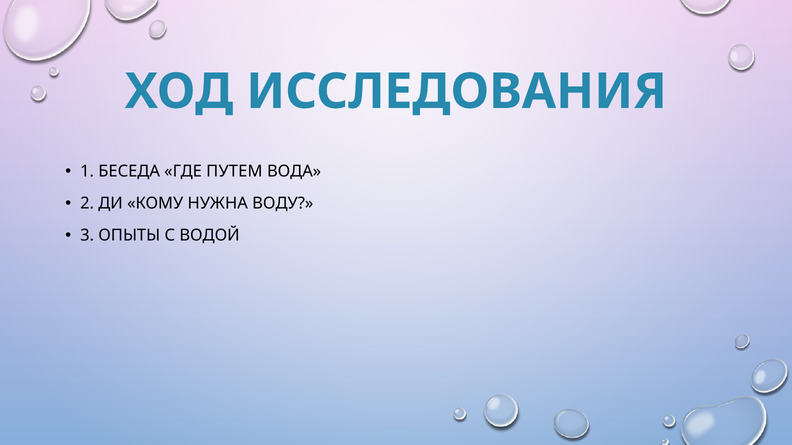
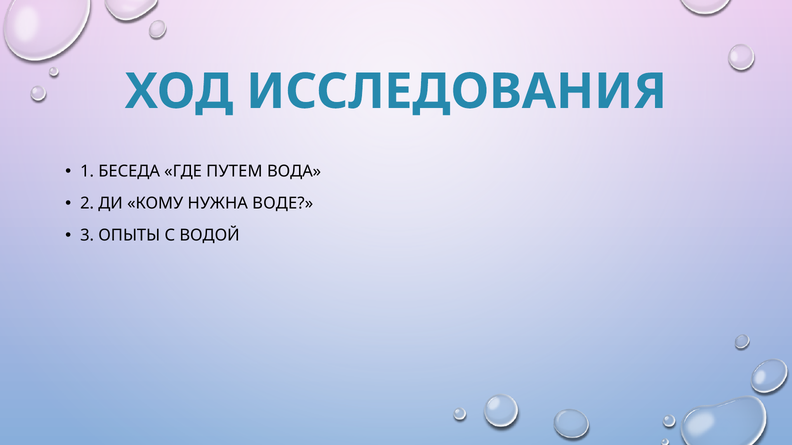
ВОДУ: ВОДУ -> ВОДЕ
